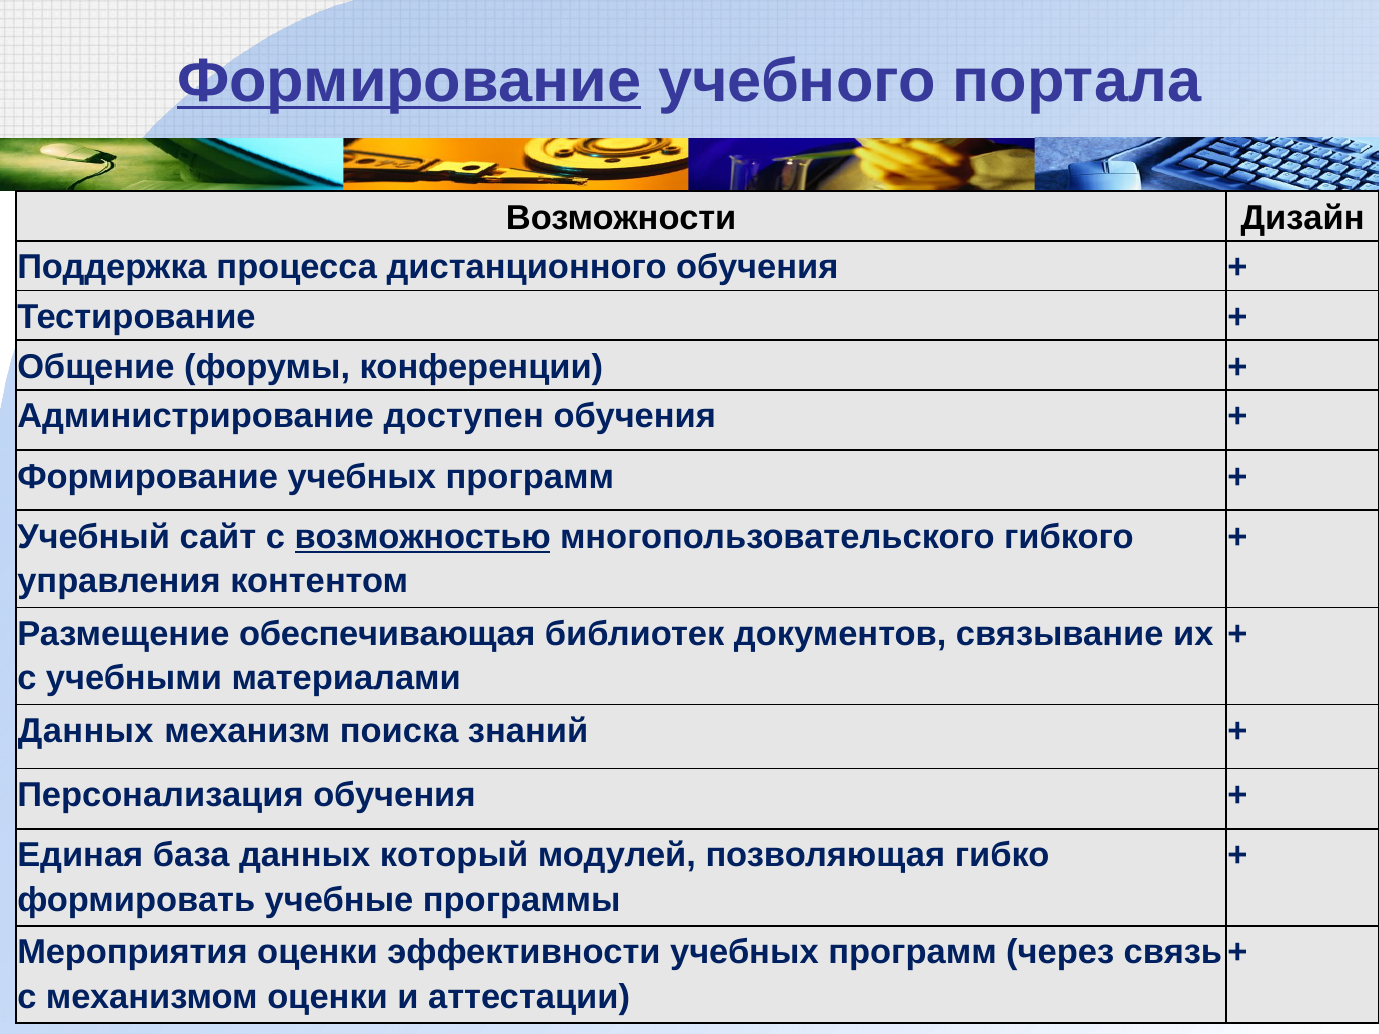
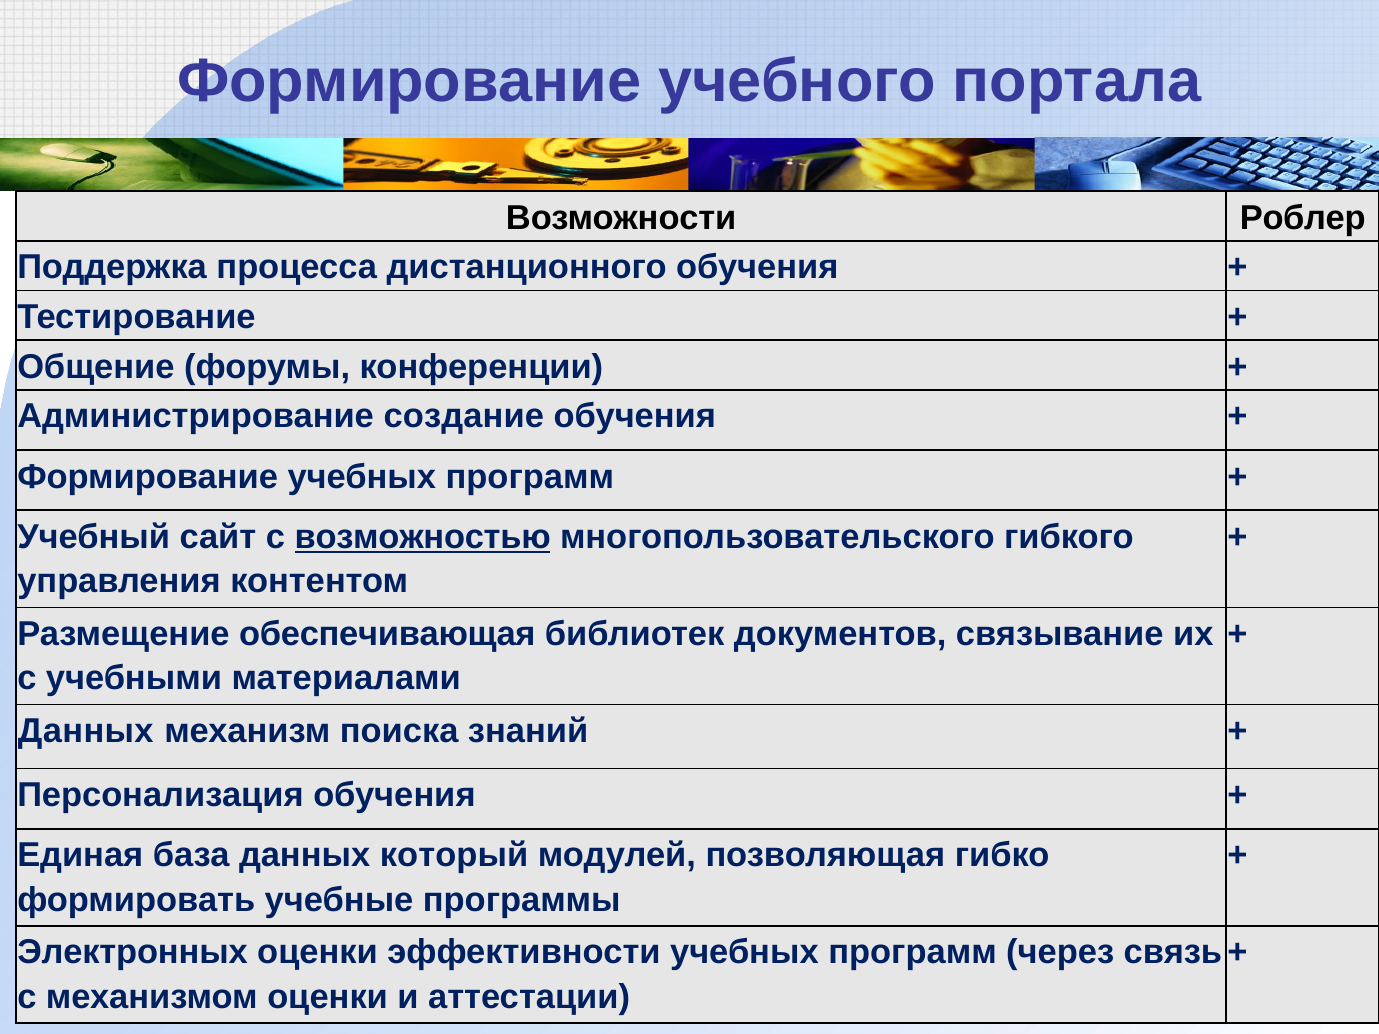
Формирование at (409, 81) underline: present -> none
Дизайн: Дизайн -> Роблер
доступен: доступен -> создание
Мероприятия: Мероприятия -> Электронных
